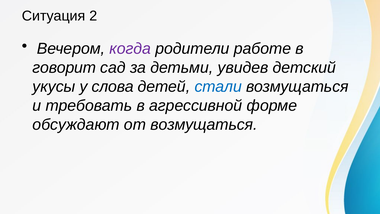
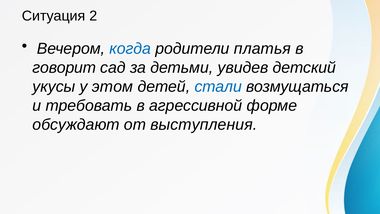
когда colour: purple -> blue
работе: работе -> платья
слова: слова -> этом
от возмущаться: возмущаться -> выступления
